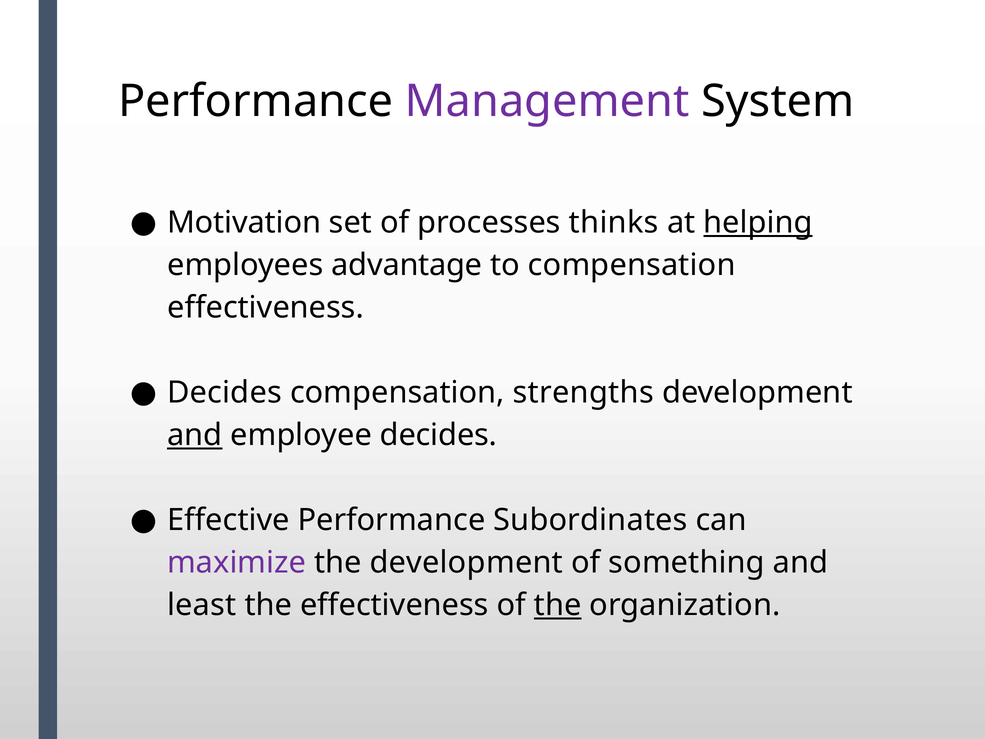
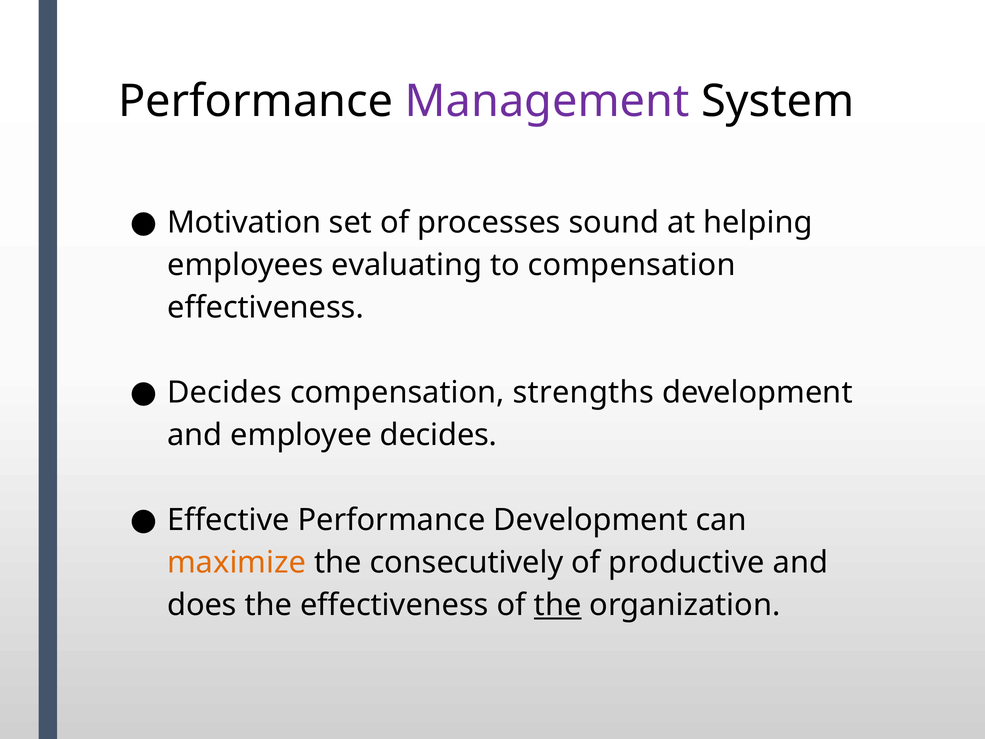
thinks: thinks -> sound
helping underline: present -> none
advantage: advantage -> evaluating
and at (195, 435) underline: present -> none
Performance Subordinates: Subordinates -> Development
maximize colour: purple -> orange
the development: development -> consecutively
something: something -> productive
least: least -> does
